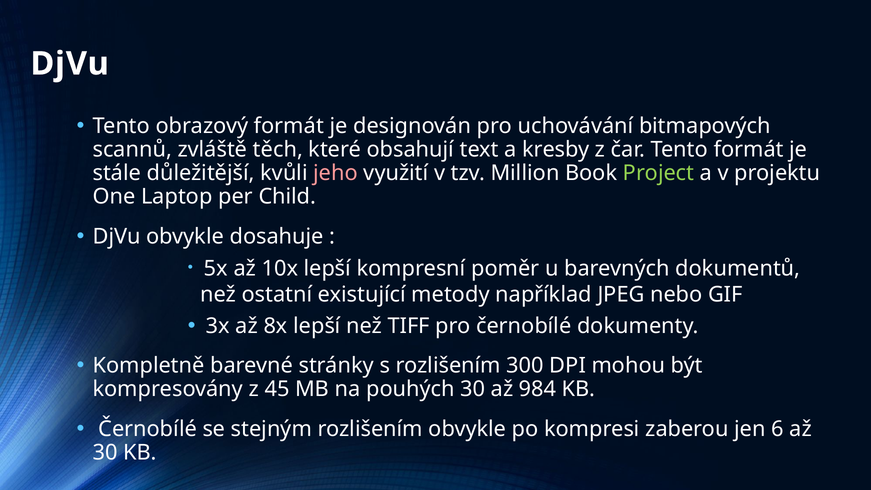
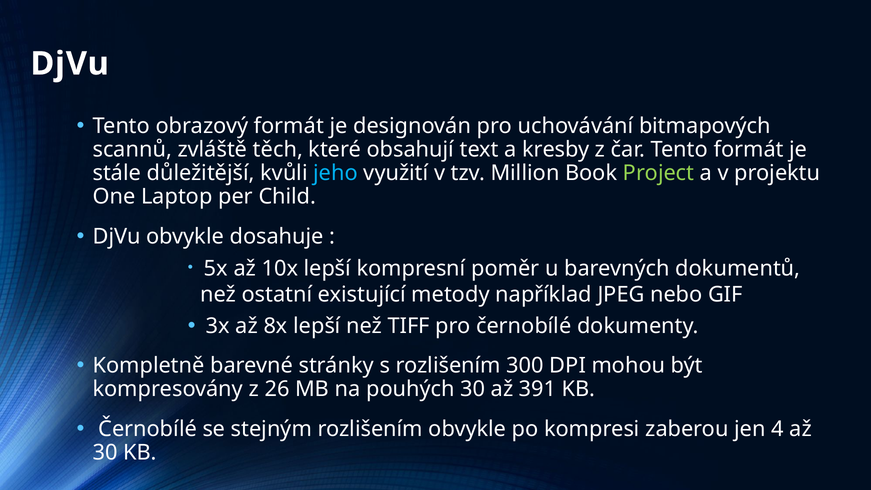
jeho colour: pink -> light blue
45: 45 -> 26
984: 984 -> 391
6: 6 -> 4
